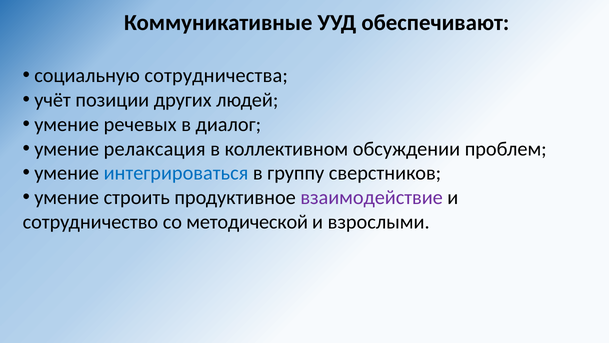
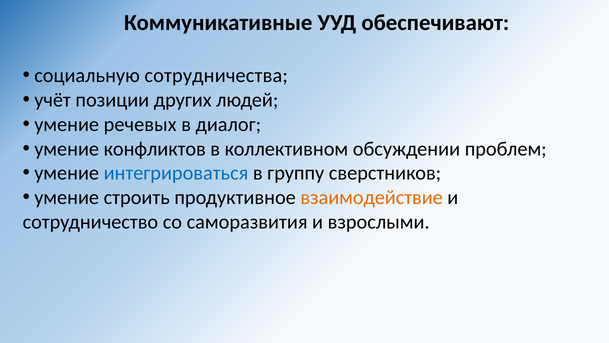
релаксация: релаксация -> конфликтов
взаимодействие colour: purple -> orange
методической: методической -> саморазвития
